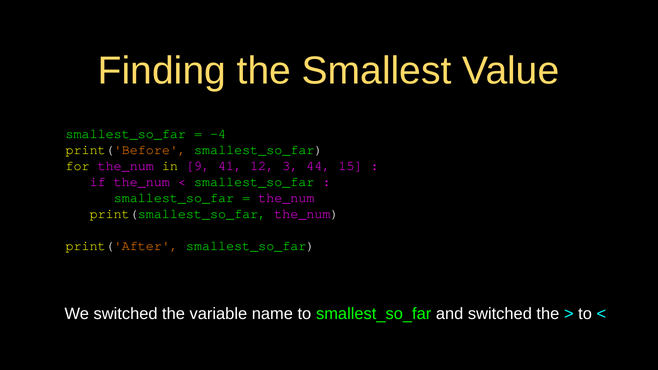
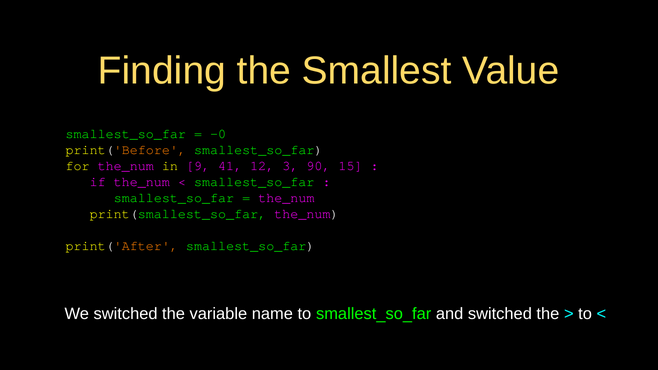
-4: -4 -> -0
44: 44 -> 90
